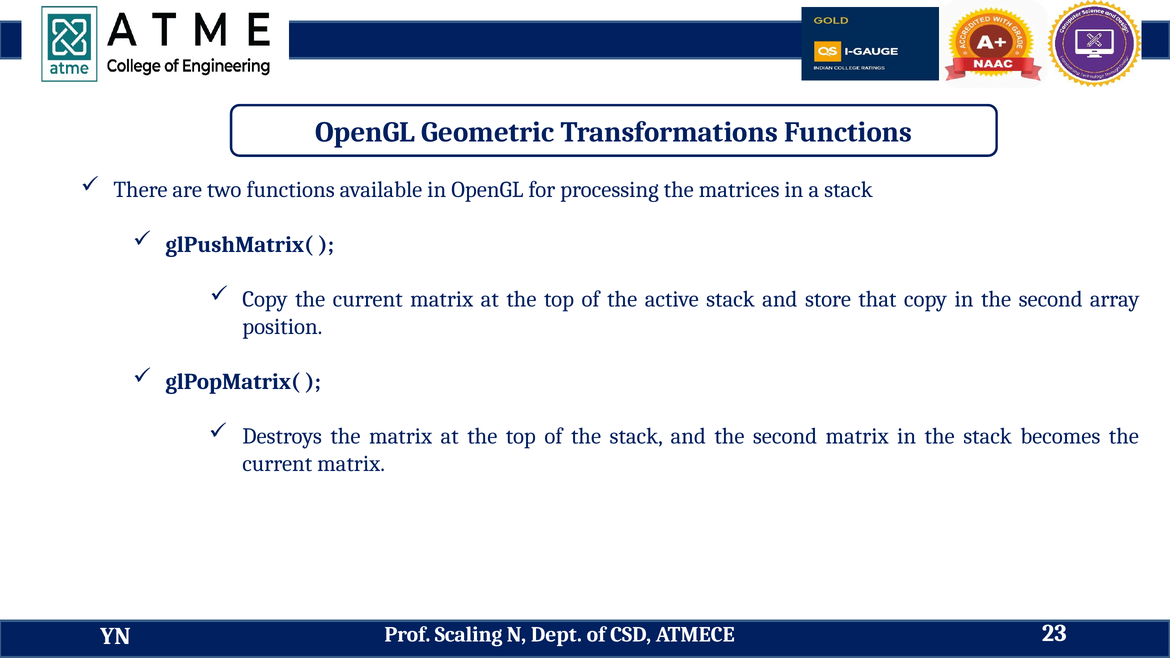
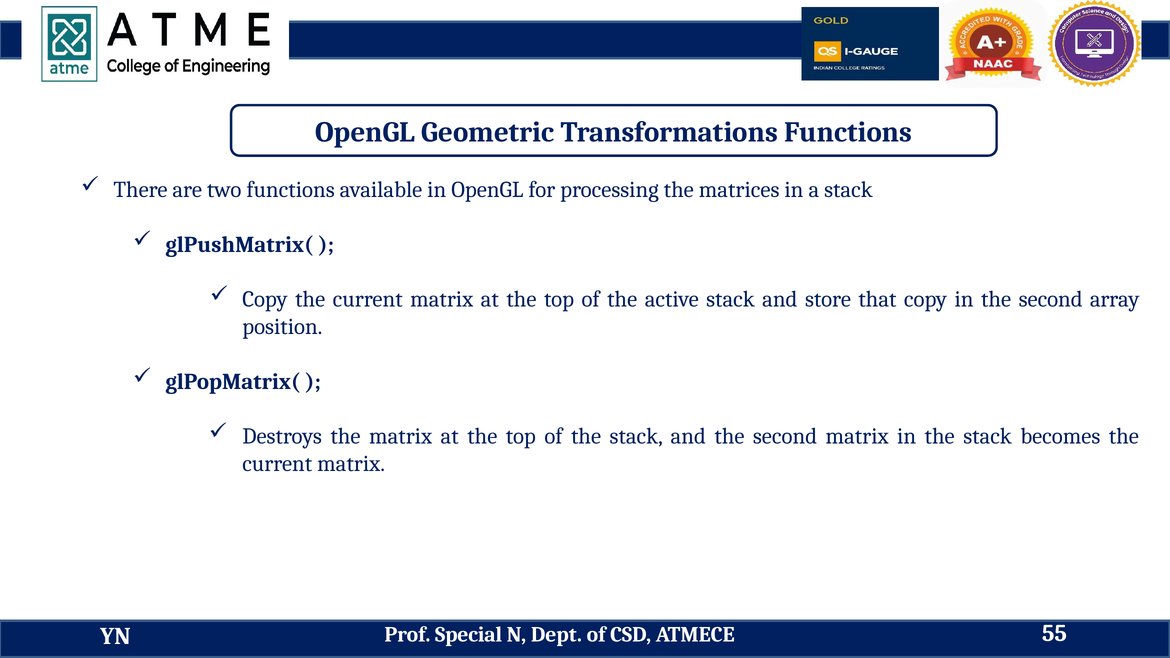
Scaling: Scaling -> Special
23: 23 -> 55
